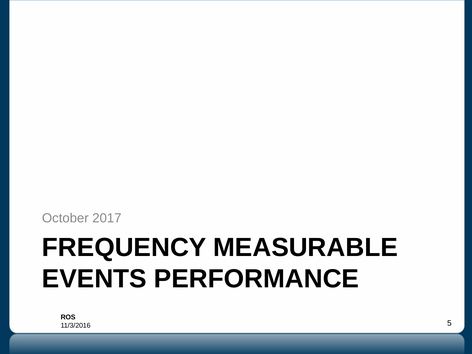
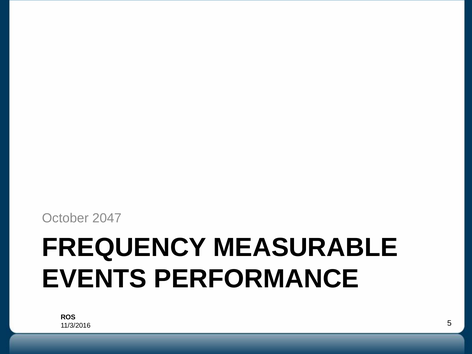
2017: 2017 -> 2047
